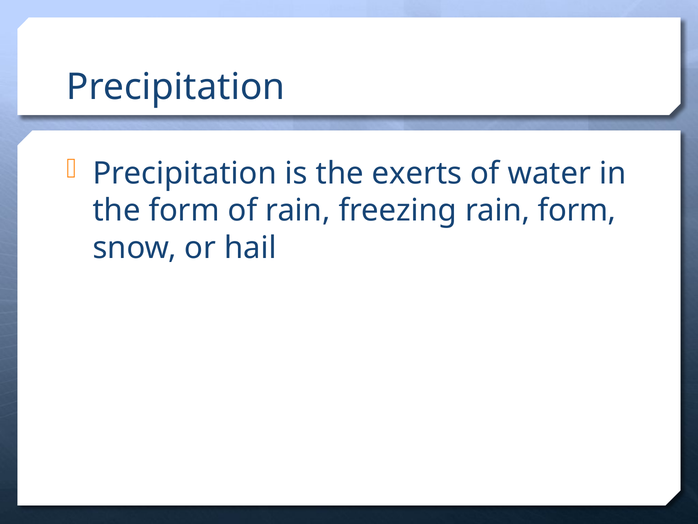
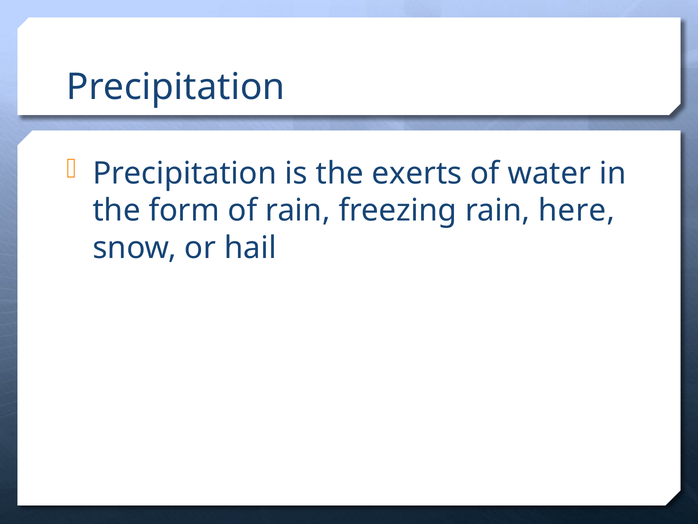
rain form: form -> here
